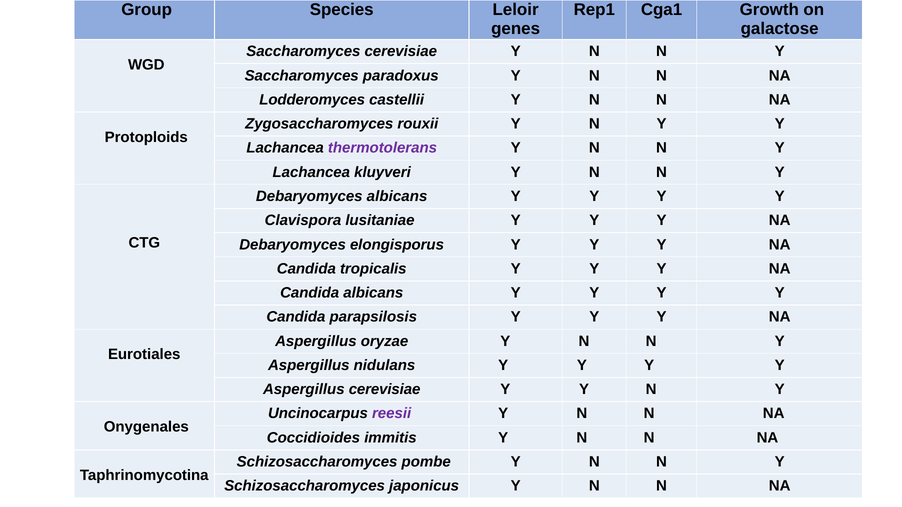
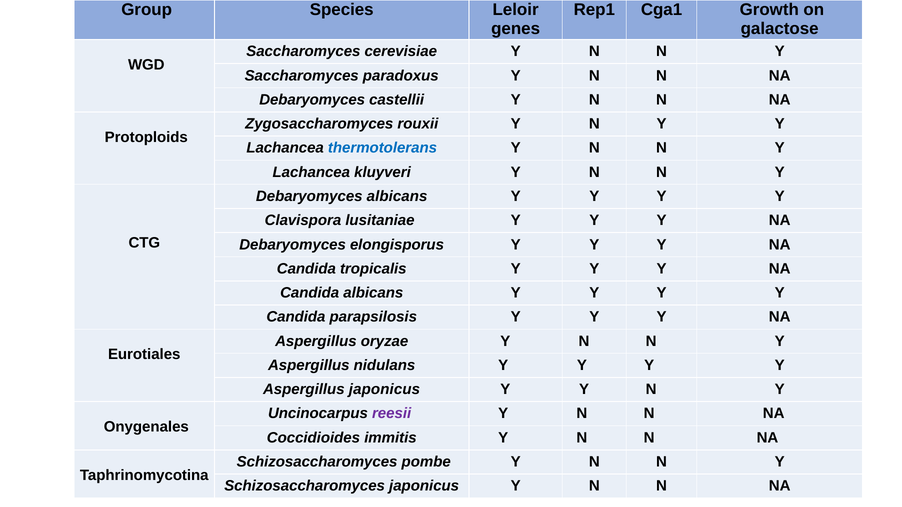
Lodderomyces at (312, 100): Lodderomyces -> Debaryomyces
thermotolerans colour: purple -> blue
Aspergillus cerevisiae: cerevisiae -> japonicus
